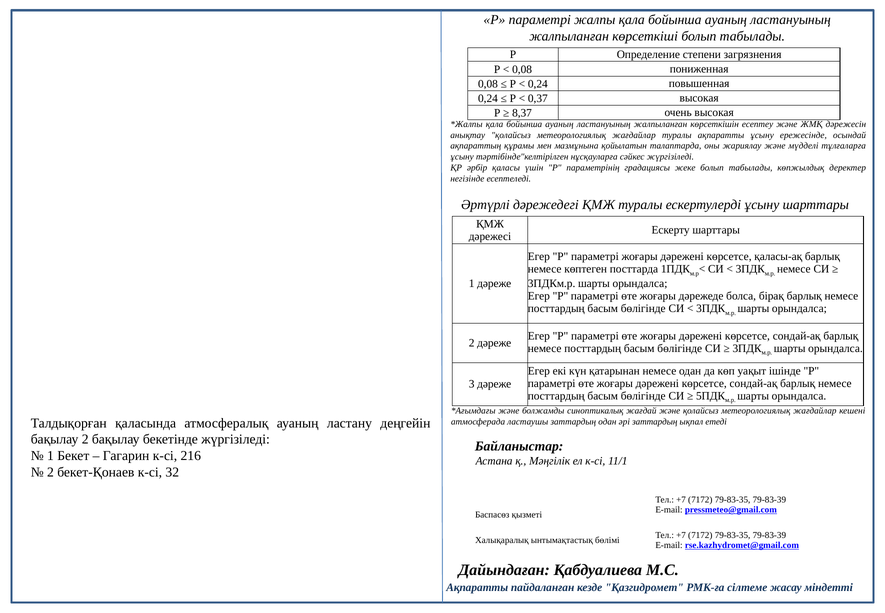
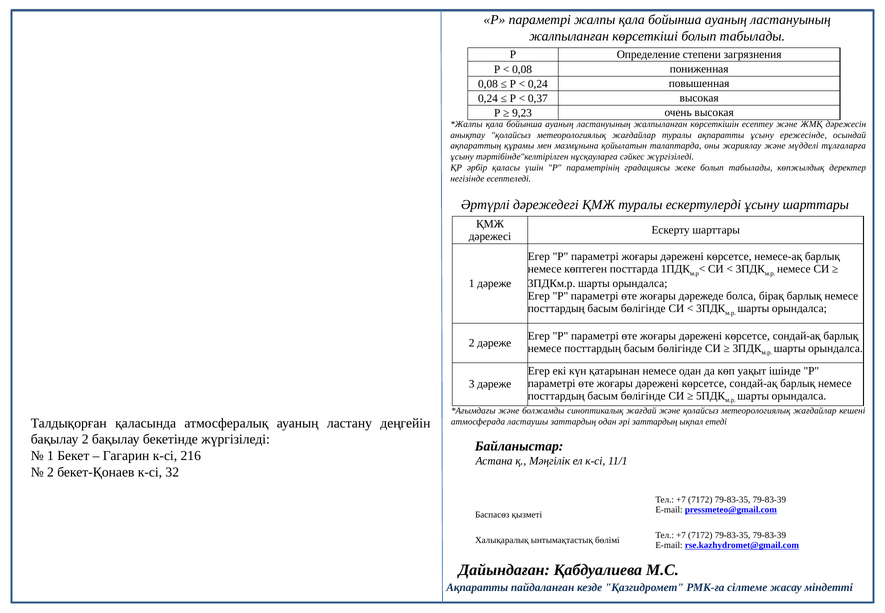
8,37: 8,37 -> 9,23
қаласы-ақ: қаласы-ақ -> немесе-ақ
